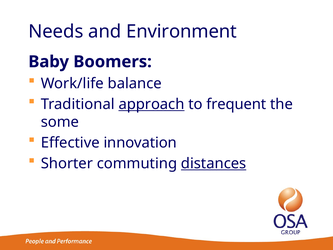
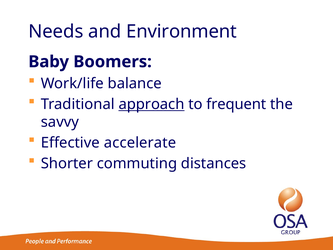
some: some -> savvy
innovation: innovation -> accelerate
distances underline: present -> none
